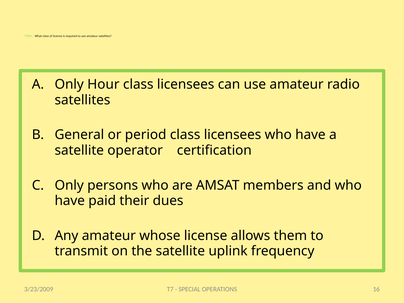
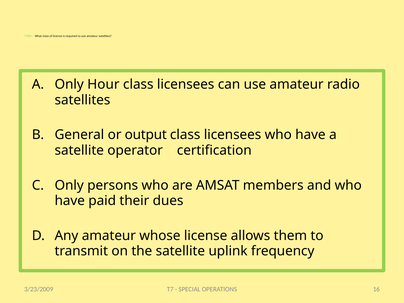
period: period -> output
